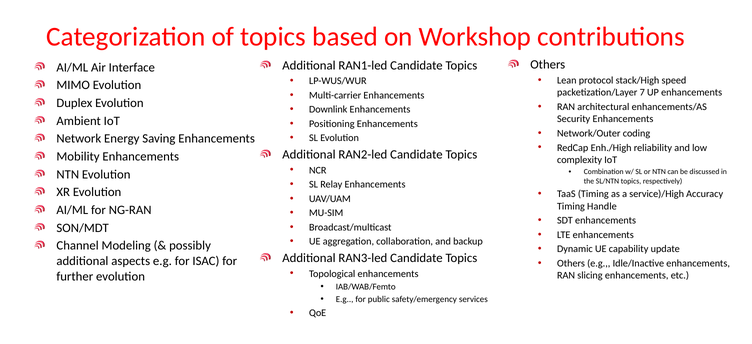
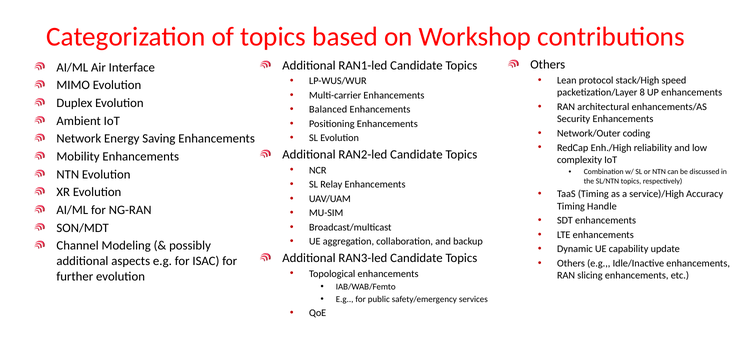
7: 7 -> 8
Downlink: Downlink -> Balanced
